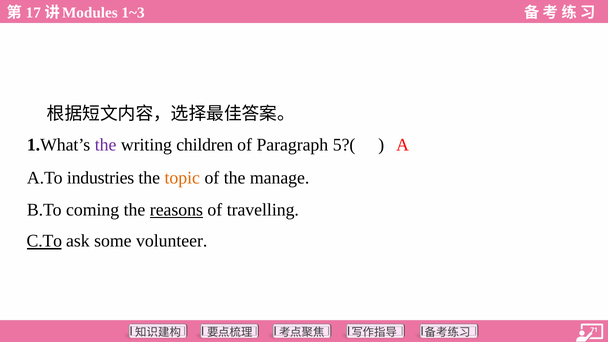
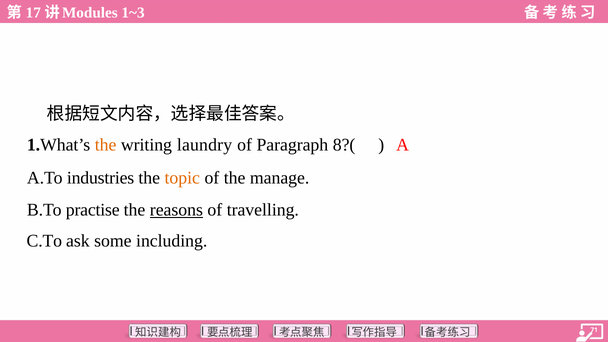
the at (106, 145) colour: purple -> orange
children: children -> laundry
5?(: 5?( -> 8?(
coming: coming -> practise
C.To underline: present -> none
volunteer: volunteer -> including
